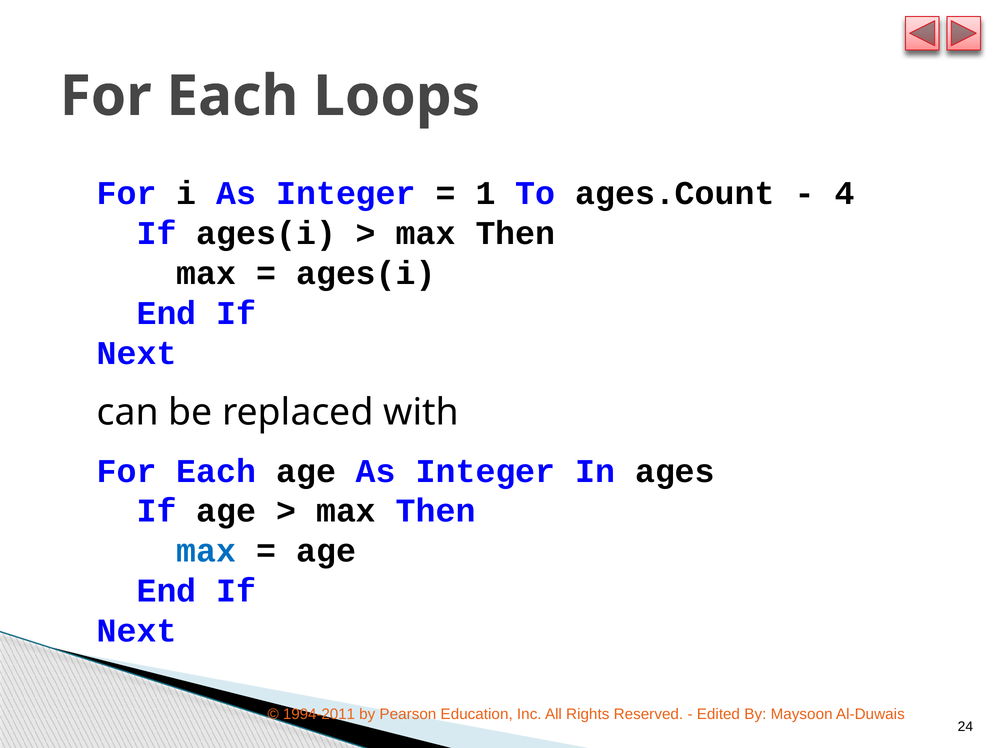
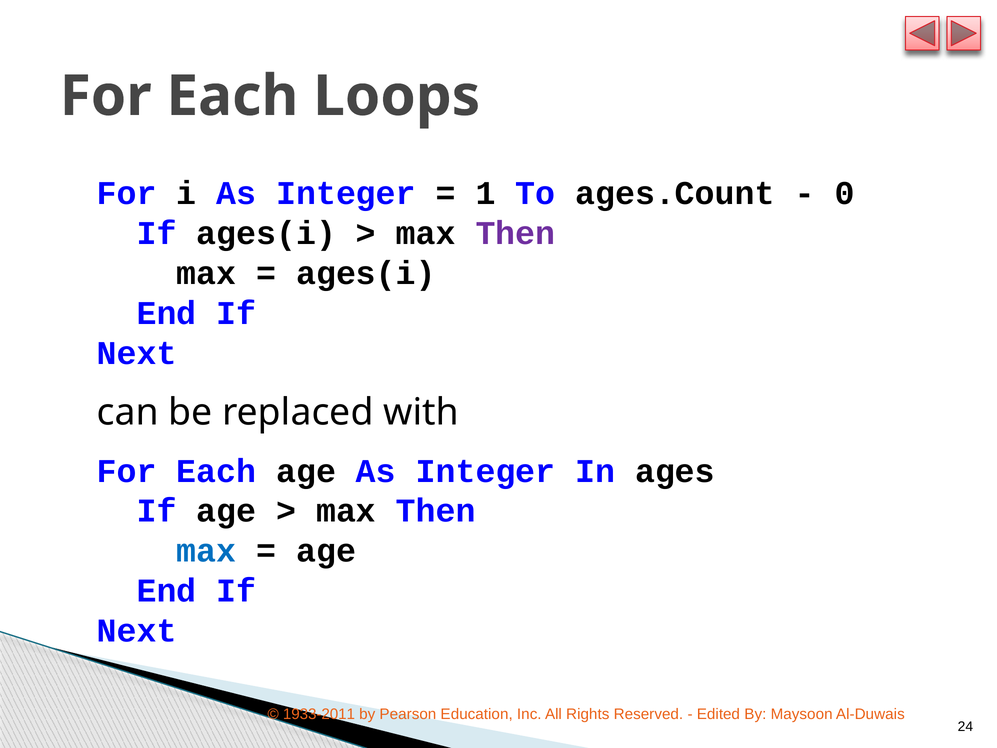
4: 4 -> 0
Then at (515, 233) colour: black -> purple
1994-2011: 1994-2011 -> 1933-2011
